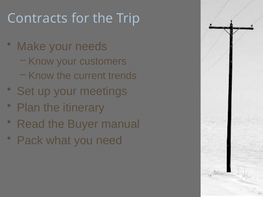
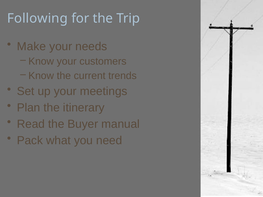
Contracts: Contracts -> Following
